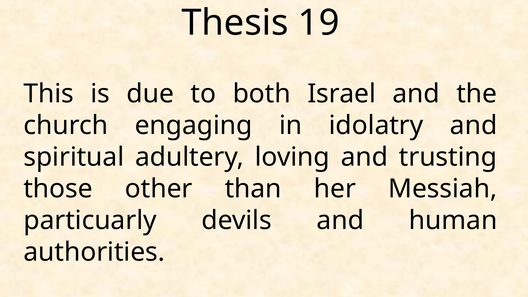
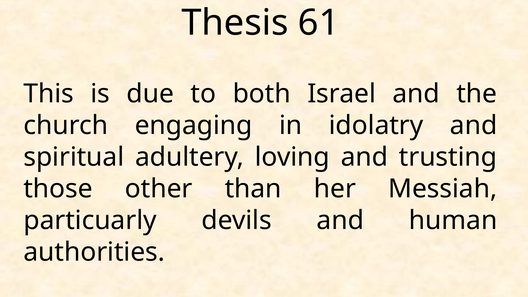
19: 19 -> 61
